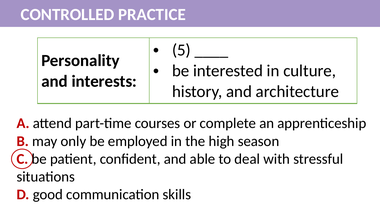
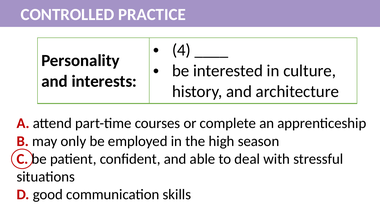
5: 5 -> 4
